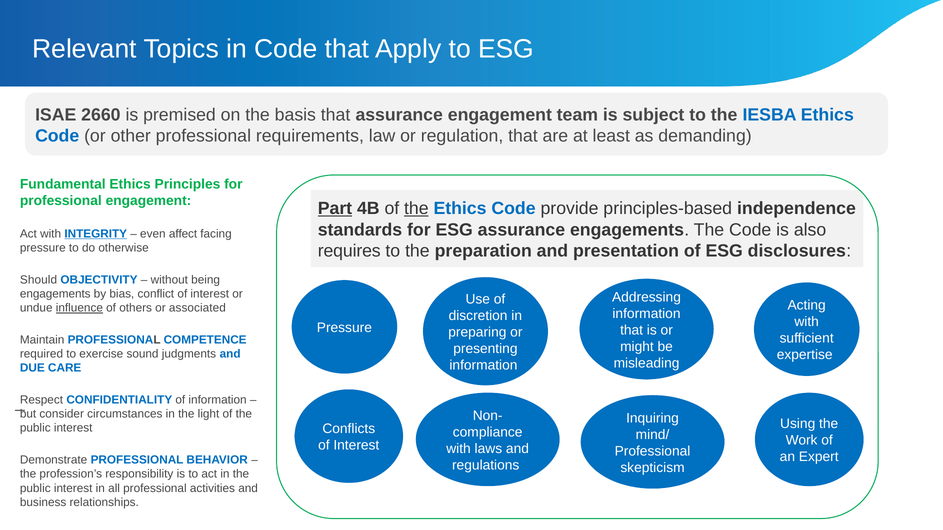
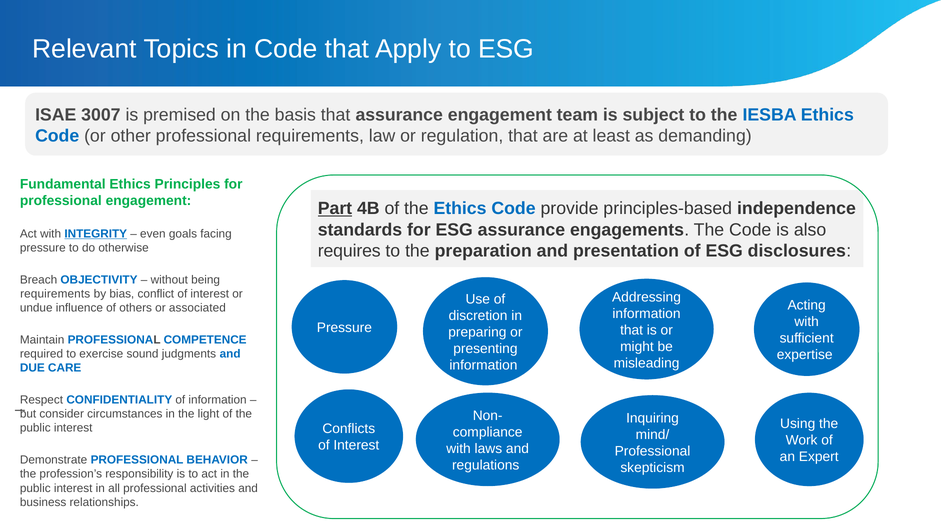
2660: 2660 -> 3007
the at (416, 209) underline: present -> none
affect: affect -> goals
Should: Should -> Breach
engagements at (55, 294): engagements -> requirements
influence underline: present -> none
